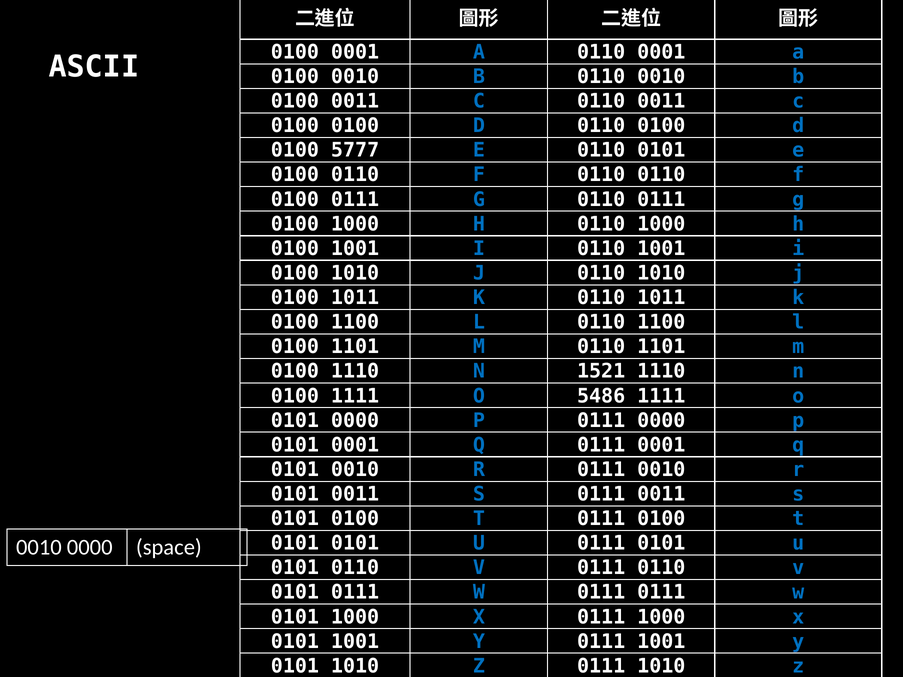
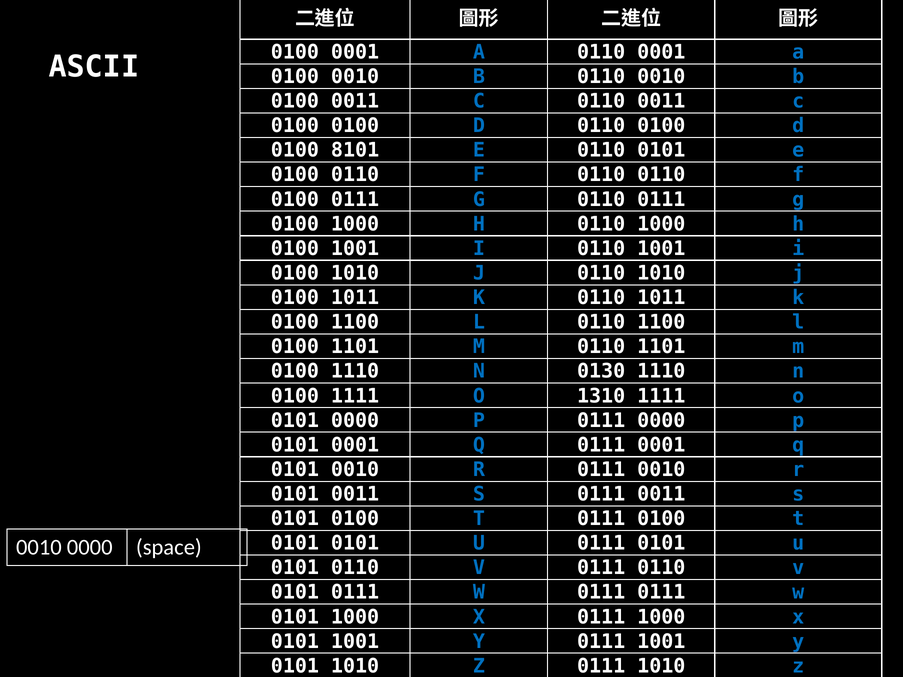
5777: 5777 -> 8101
1521: 1521 -> 0130
5486: 5486 -> 1310
